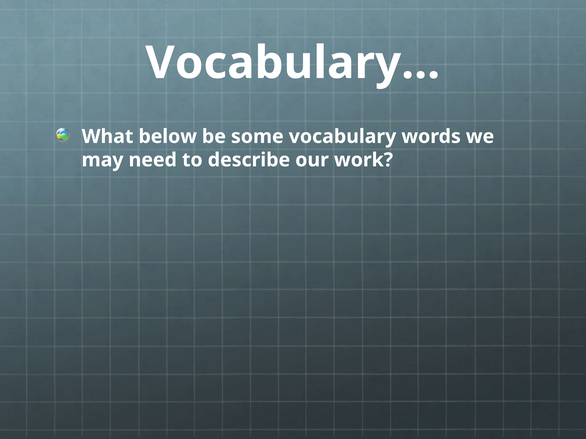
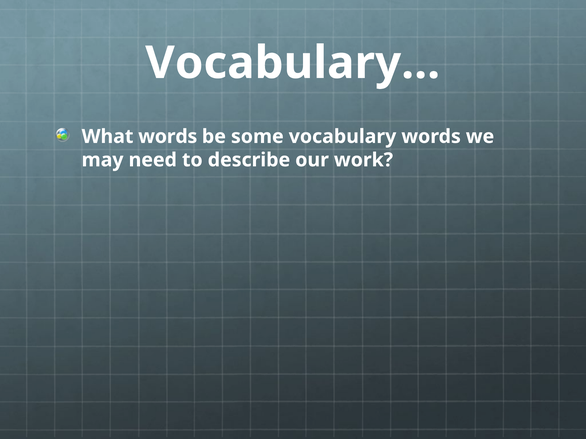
What below: below -> words
